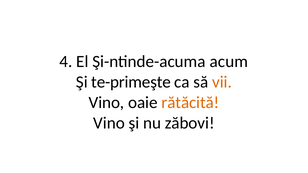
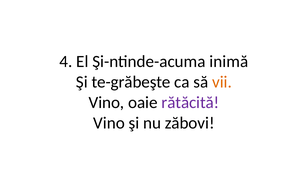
acum: acum -> inimă
te-primeşte: te-primeşte -> te-grăbeşte
rătăcită colour: orange -> purple
